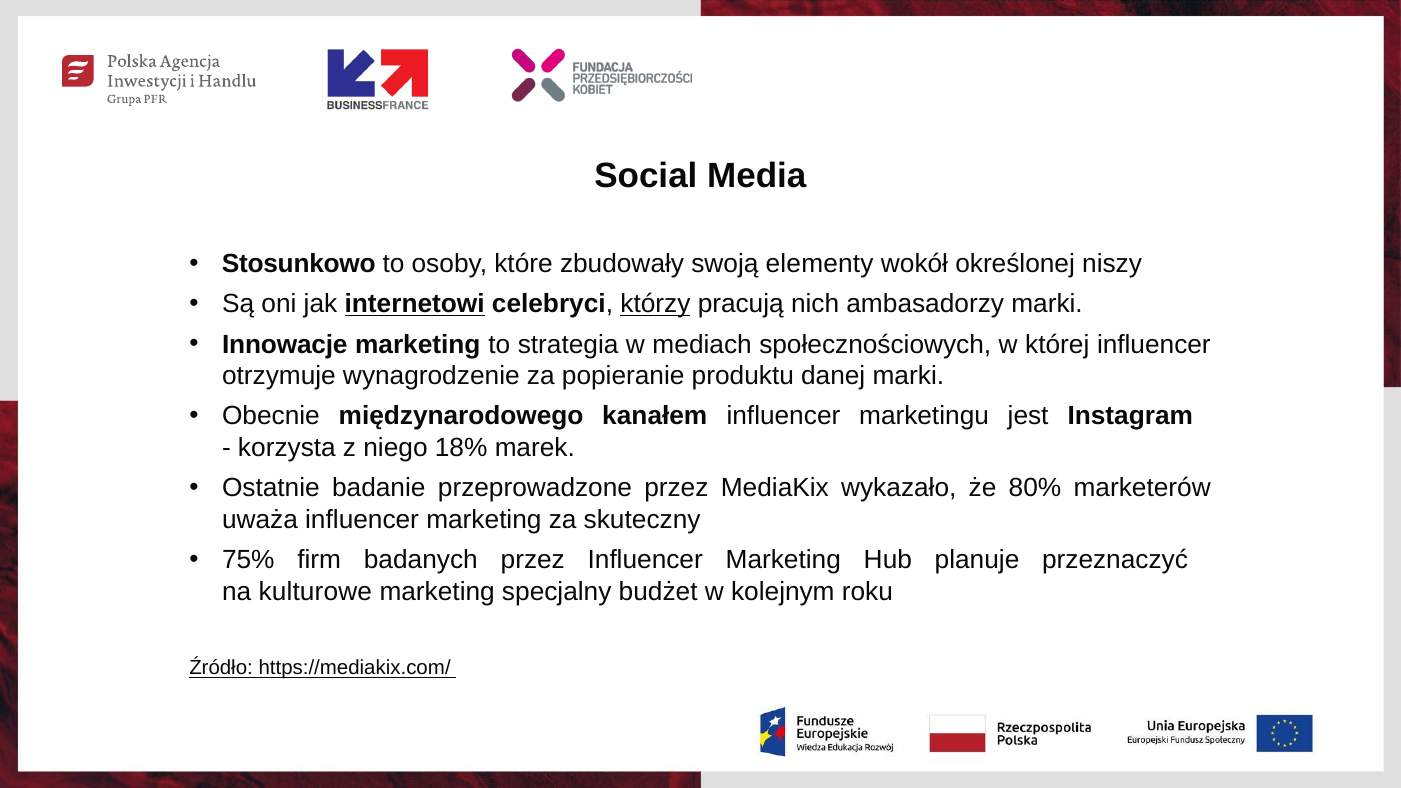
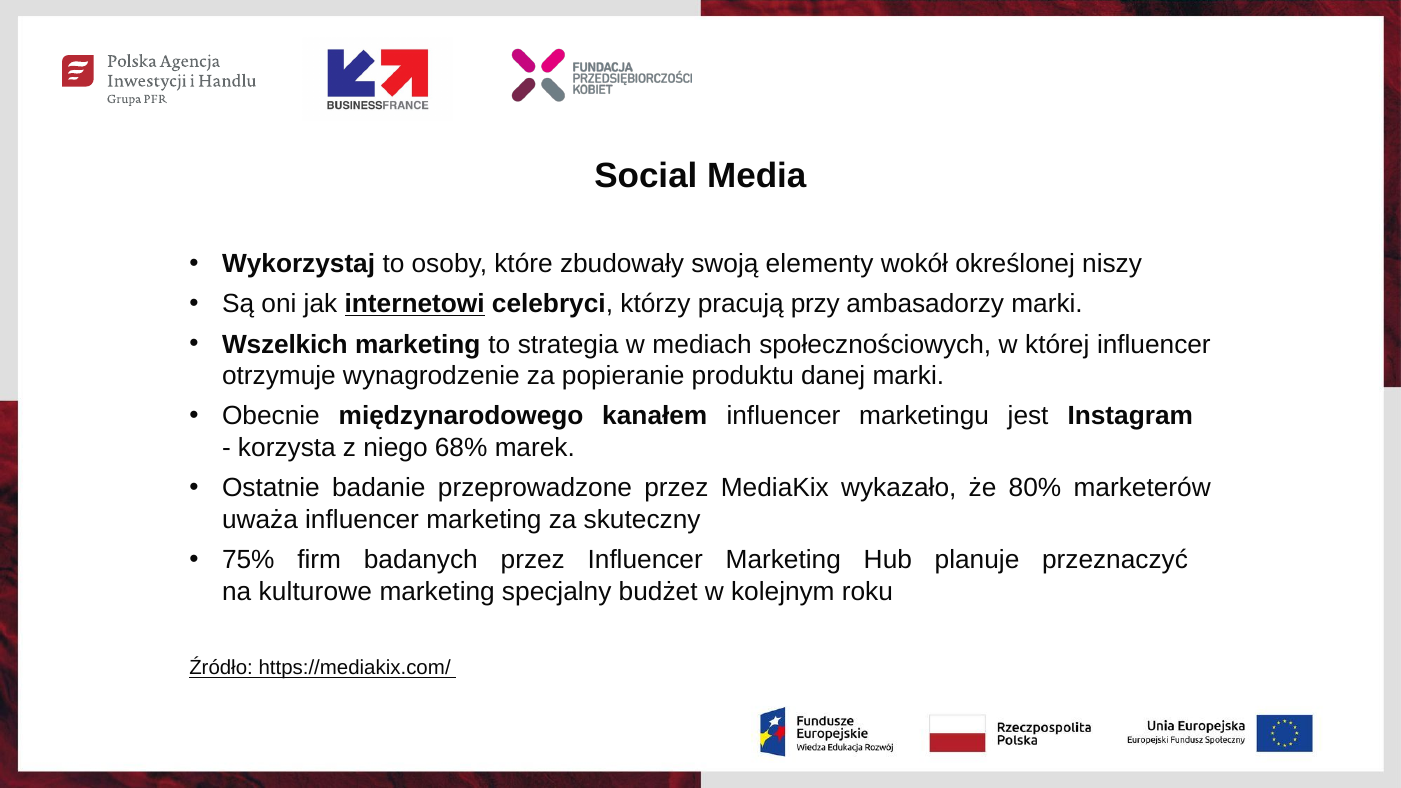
Stosunkowo: Stosunkowo -> Wykorzystaj
którzy underline: present -> none
nich: nich -> przy
Innowacje: Innowacje -> Wszelkich
18%: 18% -> 68%
